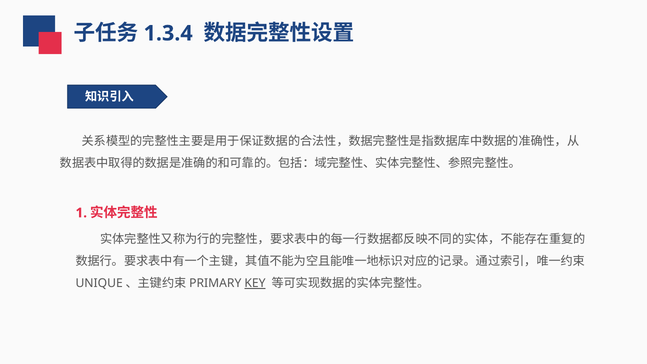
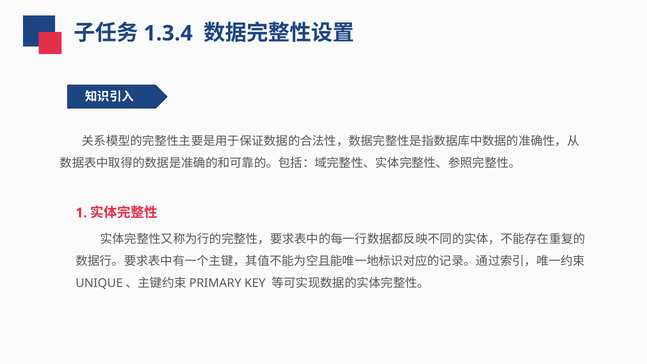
KEY underline: present -> none
